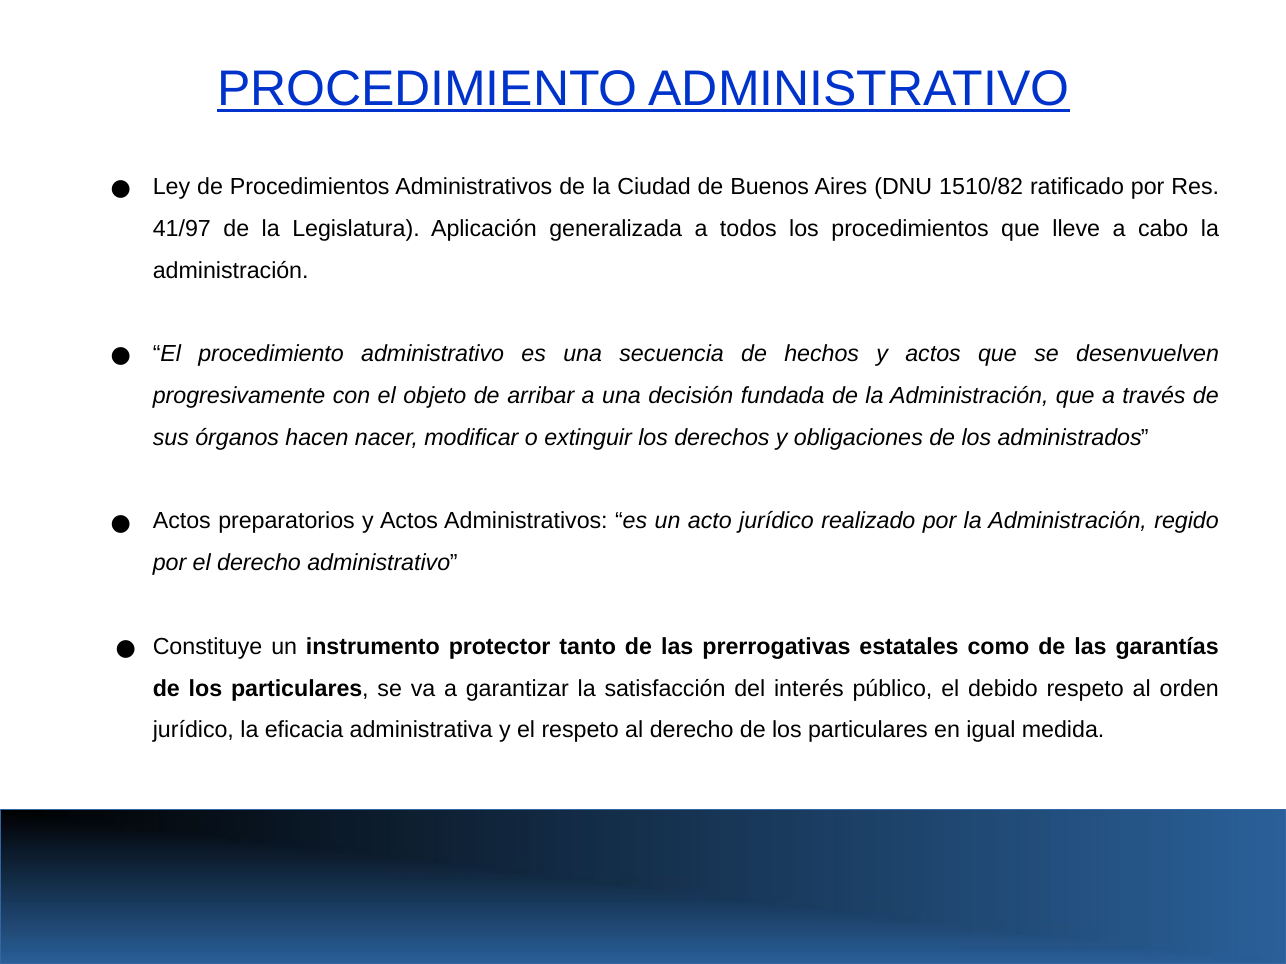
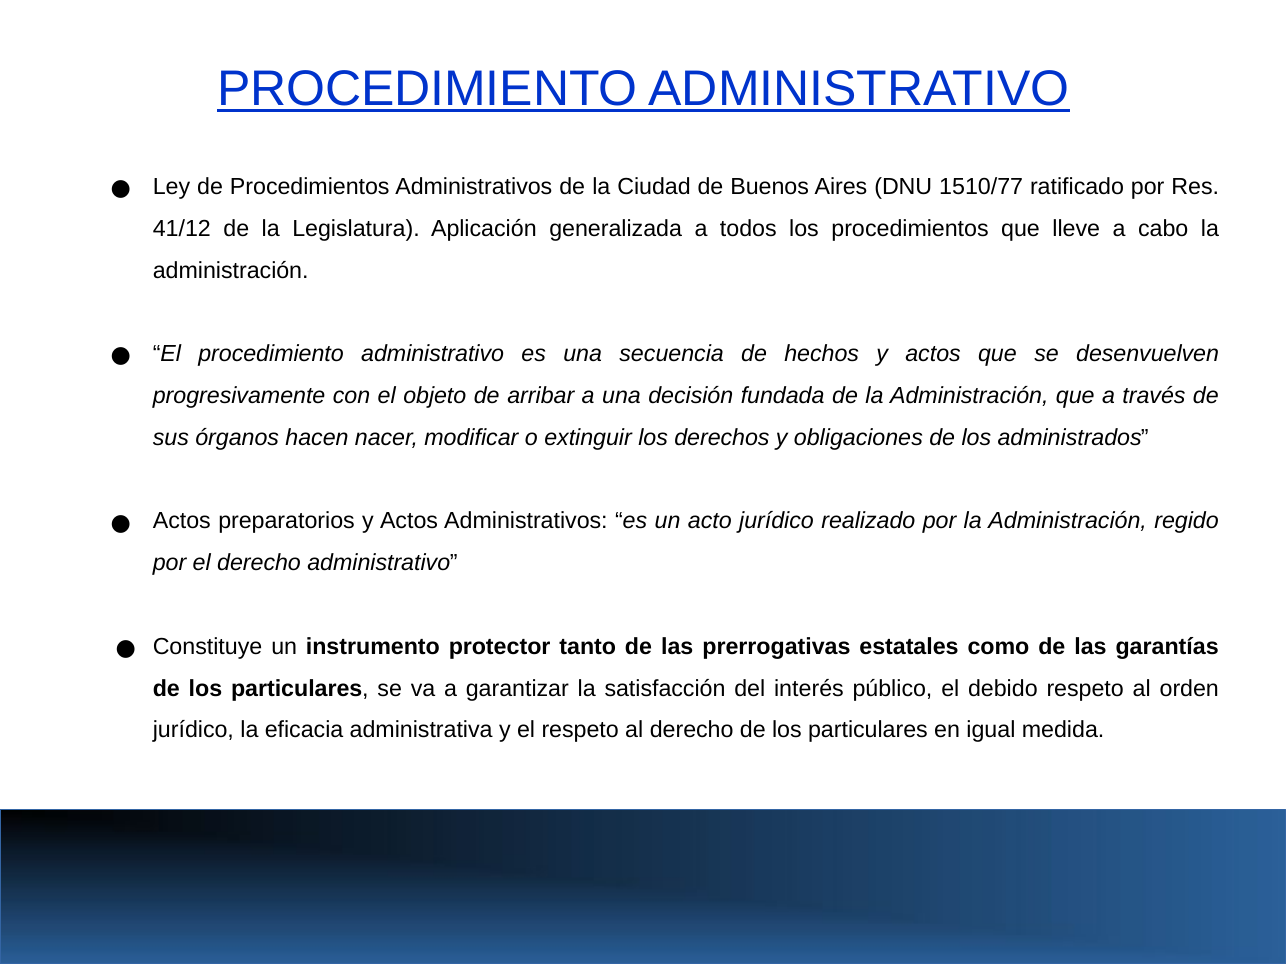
1510/82: 1510/82 -> 1510/77
41/97: 41/97 -> 41/12
